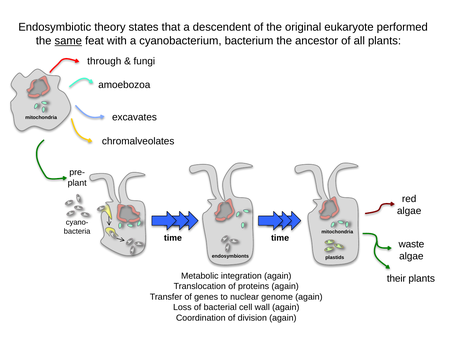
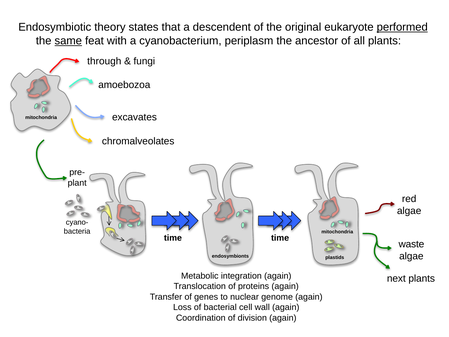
performed underline: none -> present
bacterium: bacterium -> periplasm
their: their -> next
